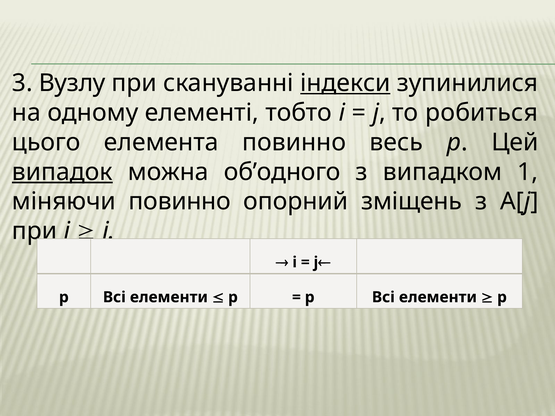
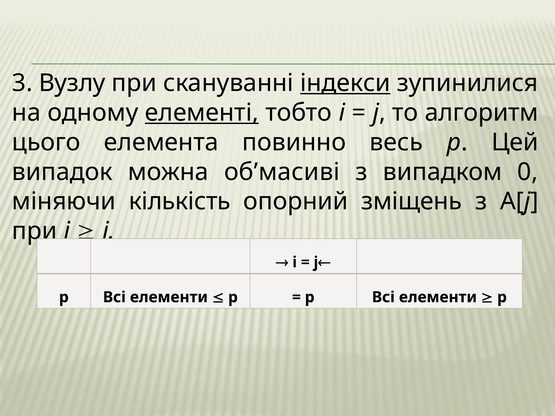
елементі underline: none -> present
робиться: робиться -> алгоритм
випадок underline: present -> none
об’одного: об’одного -> об’масиві
1: 1 -> 0
міняючи повинно: повинно -> кількість
